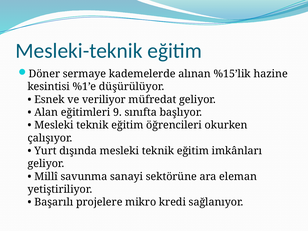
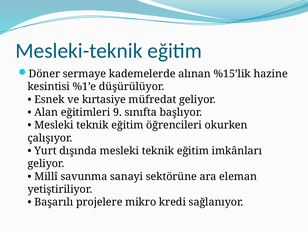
veriliyor: veriliyor -> kırtasiye
